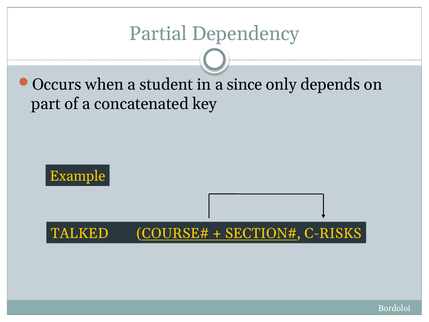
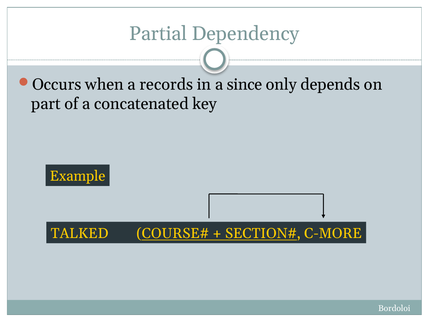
student: student -> records
C-RISKS: C-RISKS -> C-MORE
